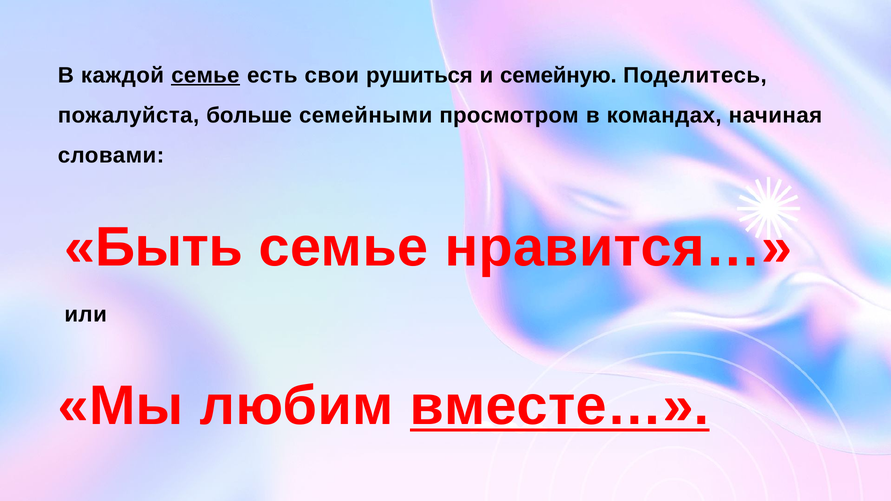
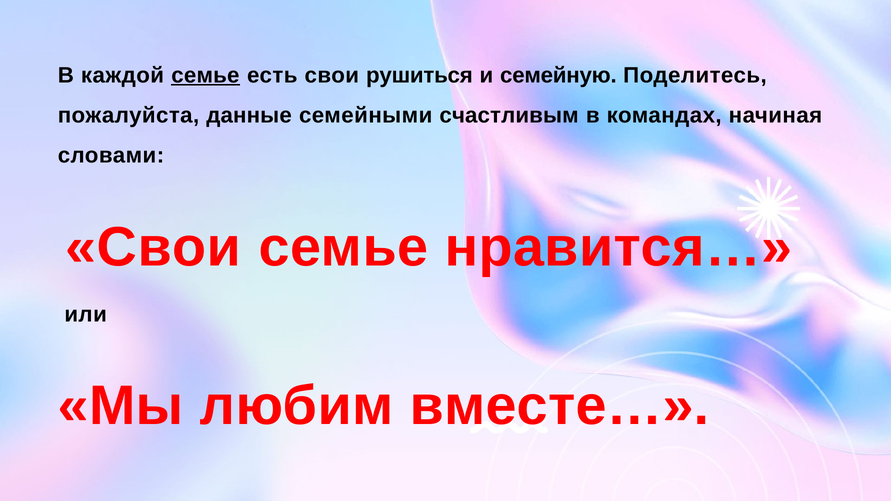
больше: больше -> данные
просмотром: просмотром -> счастливым
Быть at (154, 247): Быть -> Свои
вместе… underline: present -> none
